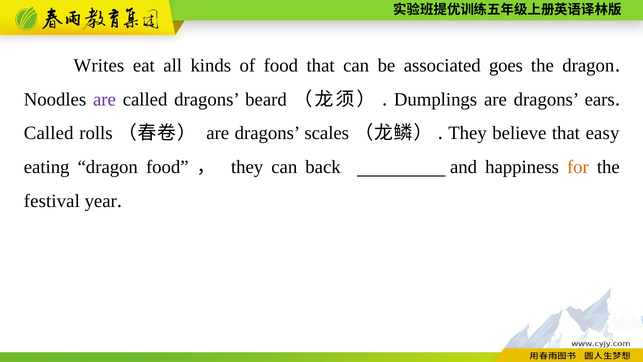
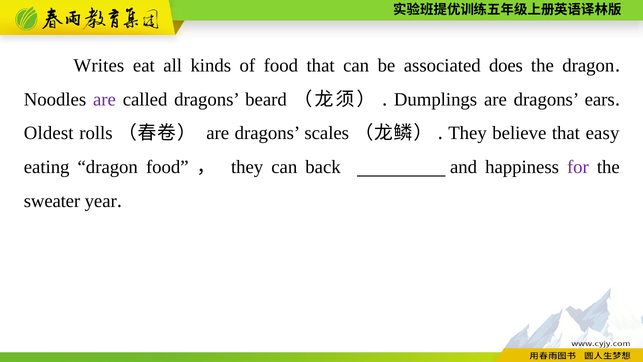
goes: goes -> does
Called at (49, 133): Called -> Oldest
for colour: orange -> purple
festival: festival -> sweater
